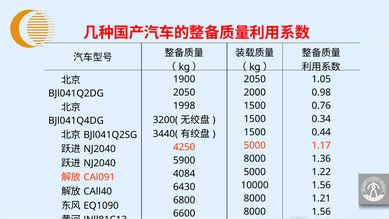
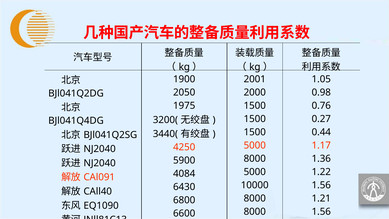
2050 at (255, 79): 2050 -> 2001
1998: 1998 -> 1975
0.34: 0.34 -> 0.27
